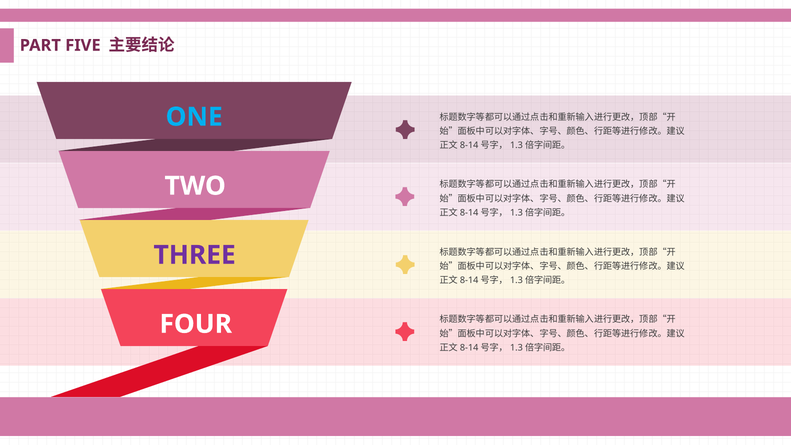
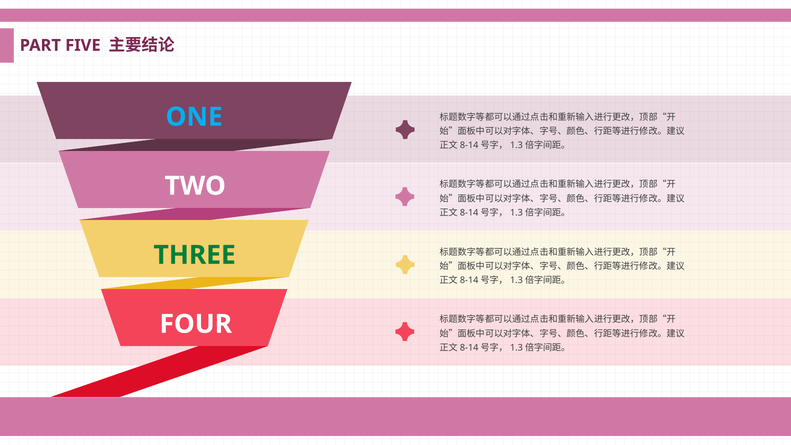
THREE colour: purple -> green
